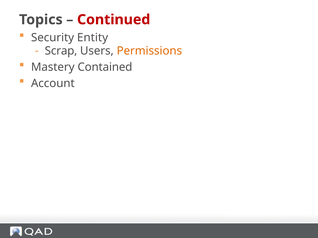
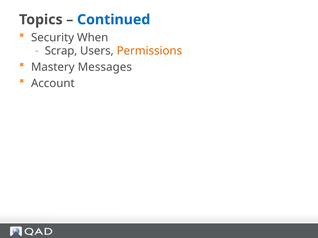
Continued colour: red -> blue
Entity: Entity -> When
Contained: Contained -> Messages
